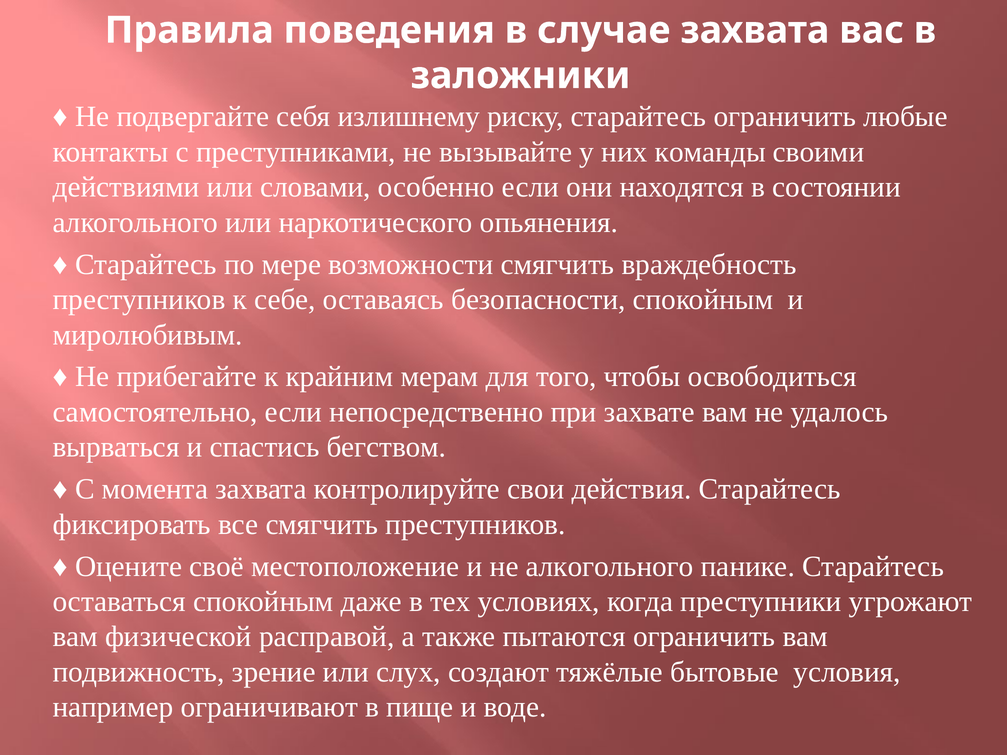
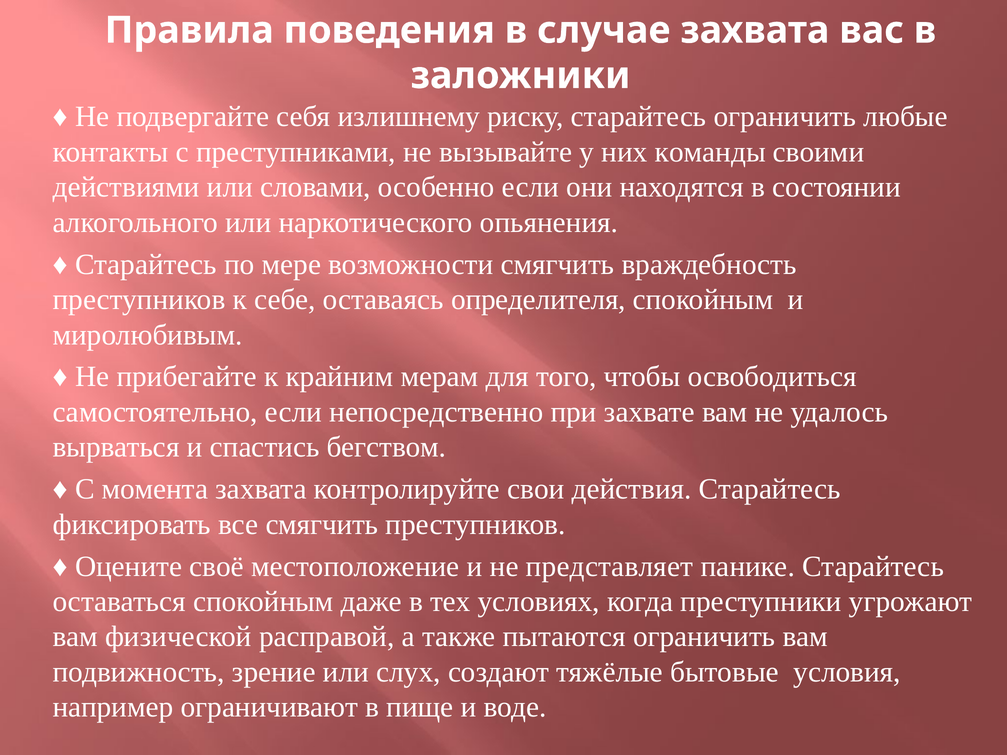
безопасности: безопасности -> определителя
не алкогольного: алкогольного -> представляет
